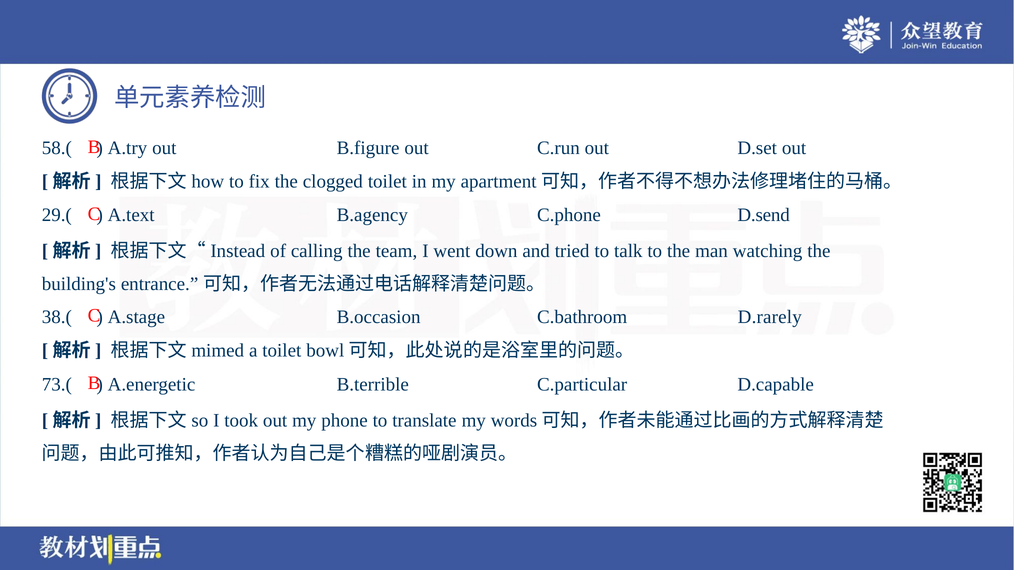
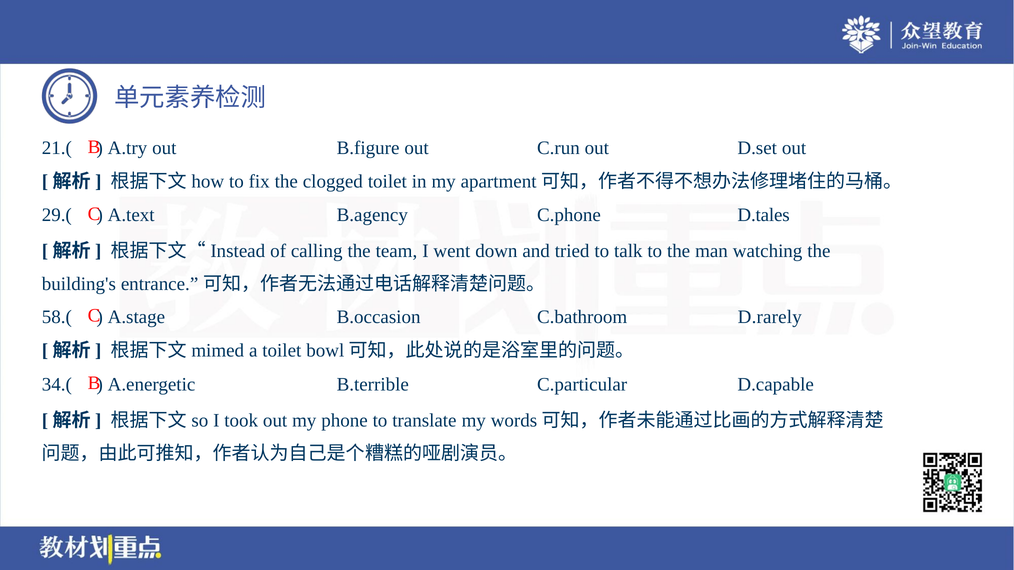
58.(: 58.( -> 21.(
D.send: D.send -> D.tales
38.(: 38.( -> 58.(
73.(: 73.( -> 34.(
